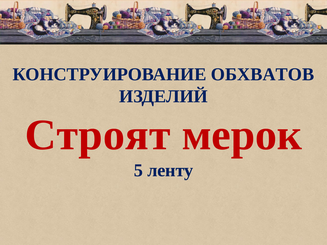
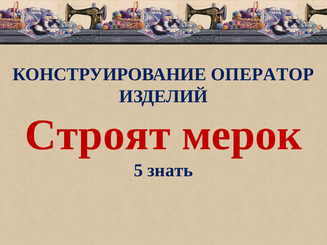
ОБХВАТОВ: ОБХВАТОВ -> ОПЕРАТОР
ленту: ленту -> знать
